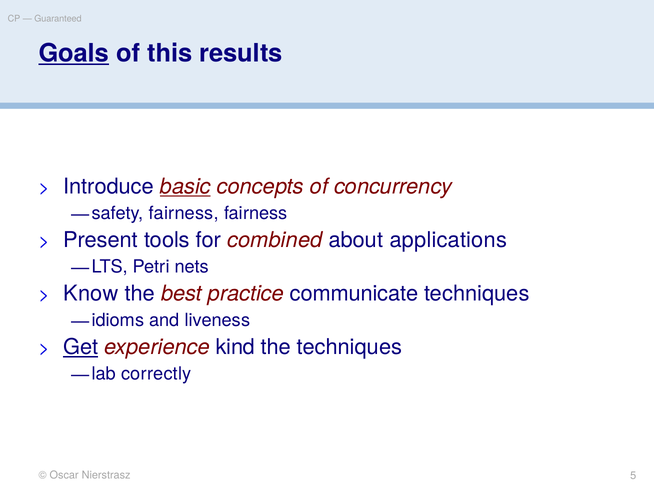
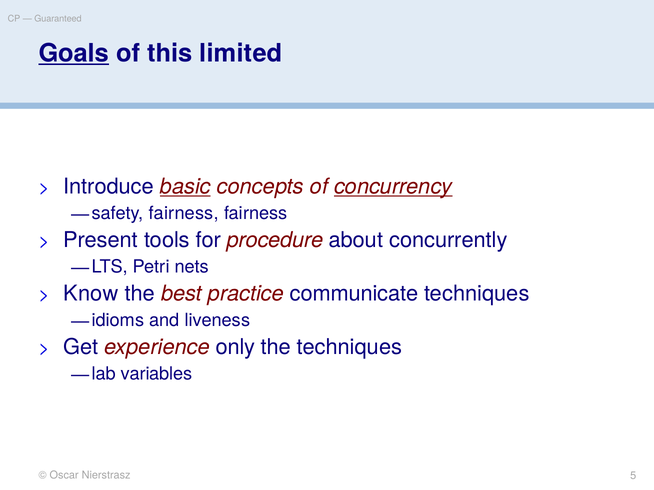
results: results -> limited
concurrency underline: none -> present
combined: combined -> procedure
applications: applications -> concurrently
Get underline: present -> none
kind: kind -> only
correctly: correctly -> variables
